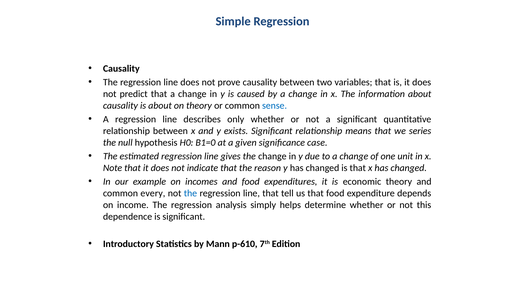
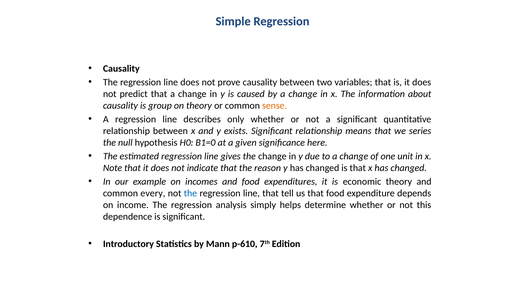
is about: about -> group
sense colour: blue -> orange
case: case -> here
